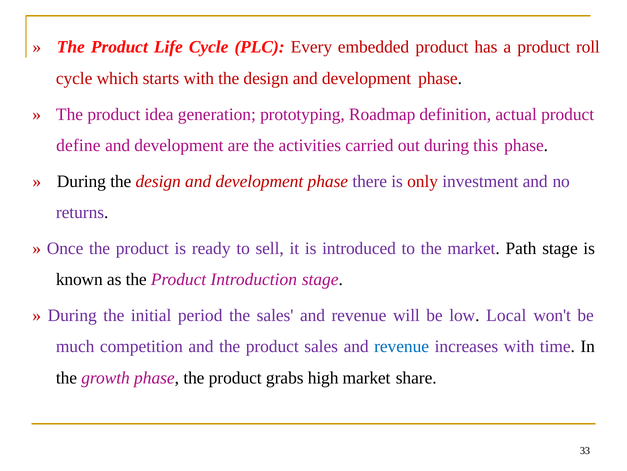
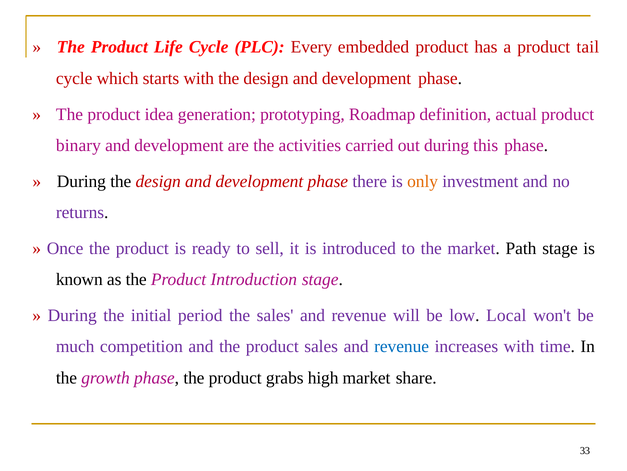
roll: roll -> tail
define: define -> binary
only colour: red -> orange
